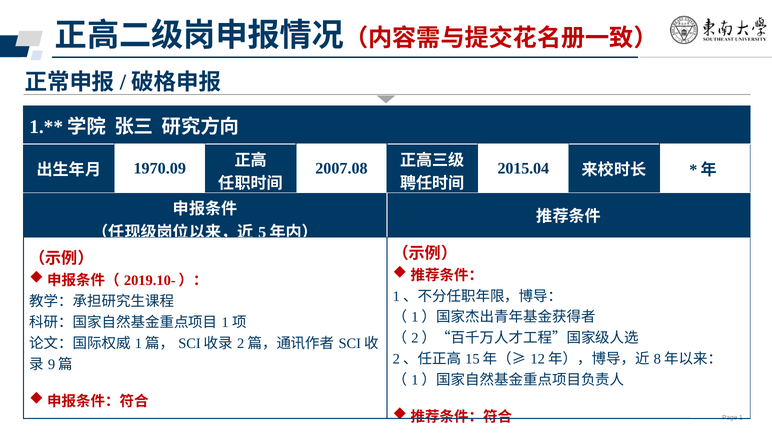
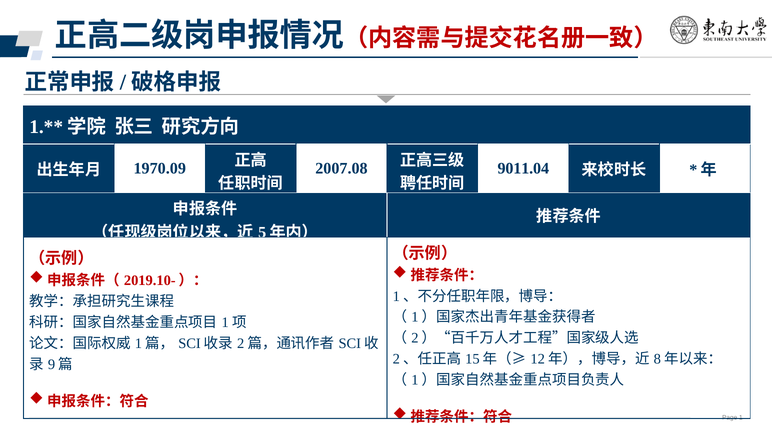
2015.04: 2015.04 -> 9011.04
